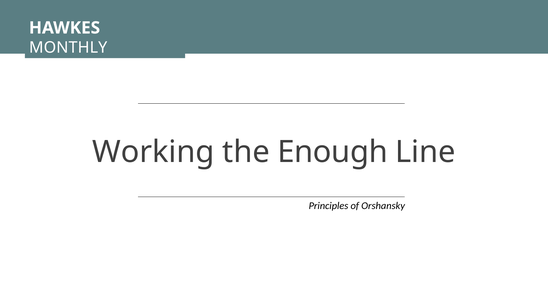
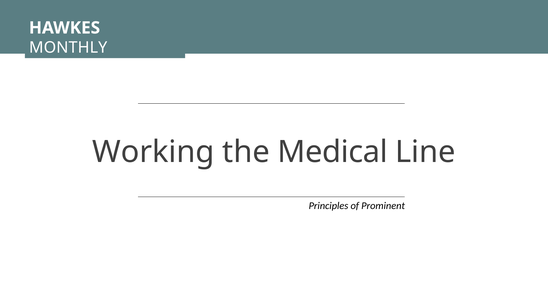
Enough: Enough -> Medical
Orshansky: Orshansky -> Prominent
